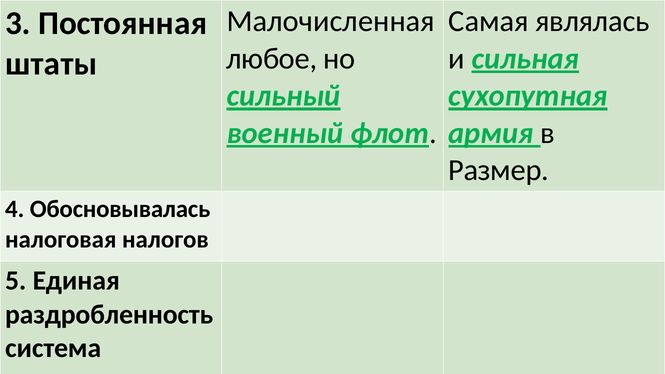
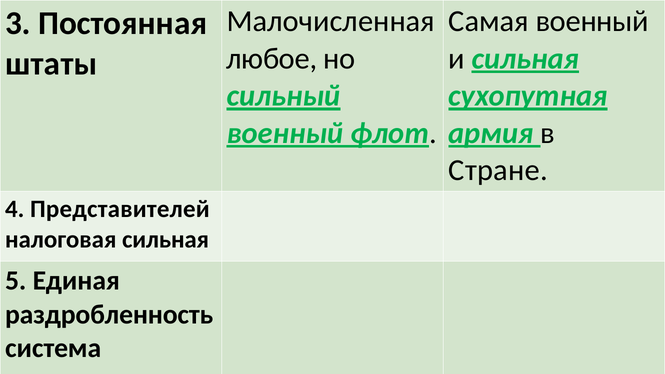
Самая являлась: являлась -> военный
Размер: Размер -> Стране
Обосновывалась: Обосновывалась -> Представителей
налоговая налогов: налогов -> сильная
